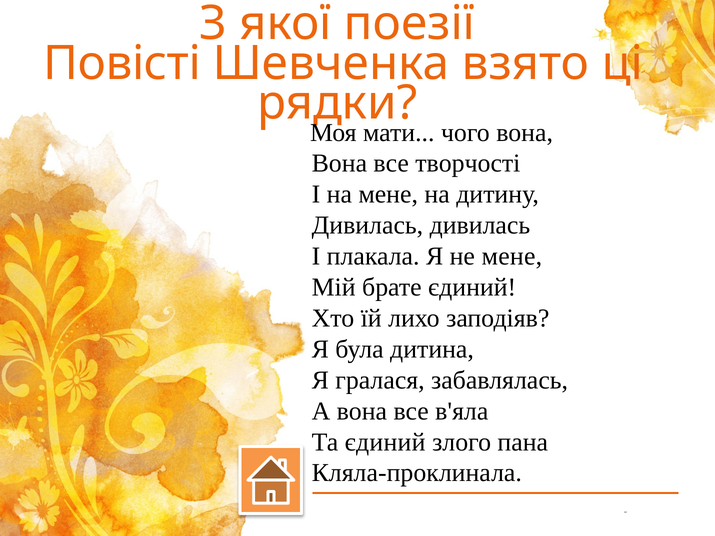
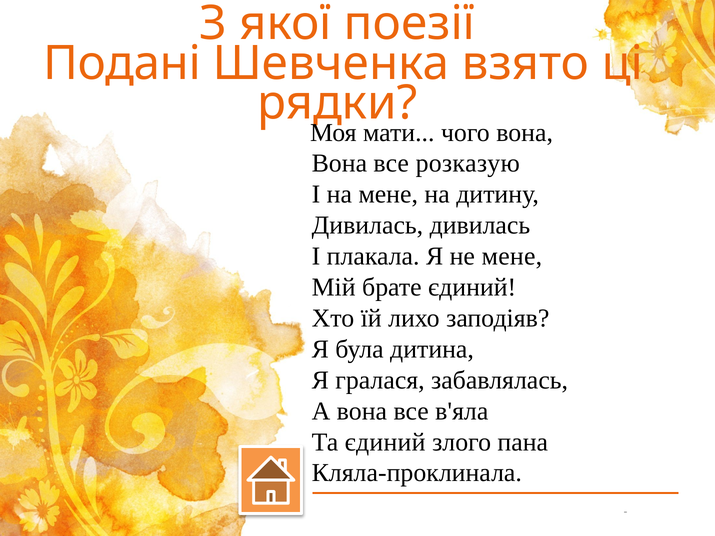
Повісті: Повісті -> Подані
творчості: творчості -> розказую
